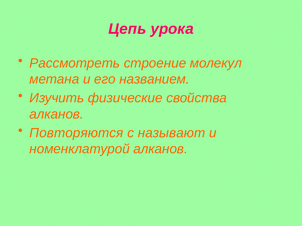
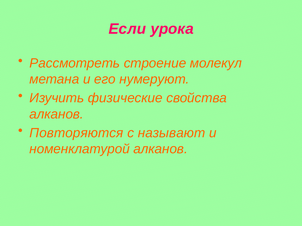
Цепь: Цепь -> Если
названием: названием -> нумеруют
